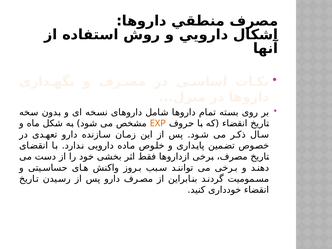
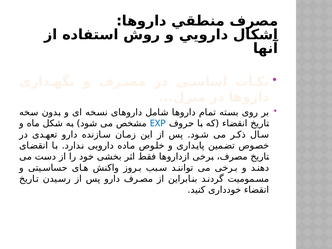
EXP colour: orange -> blue
